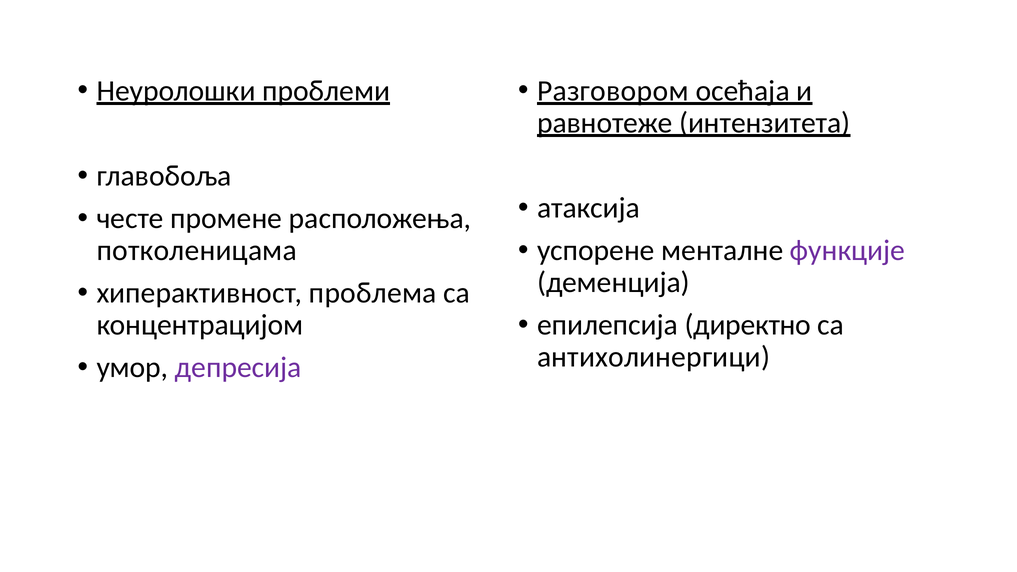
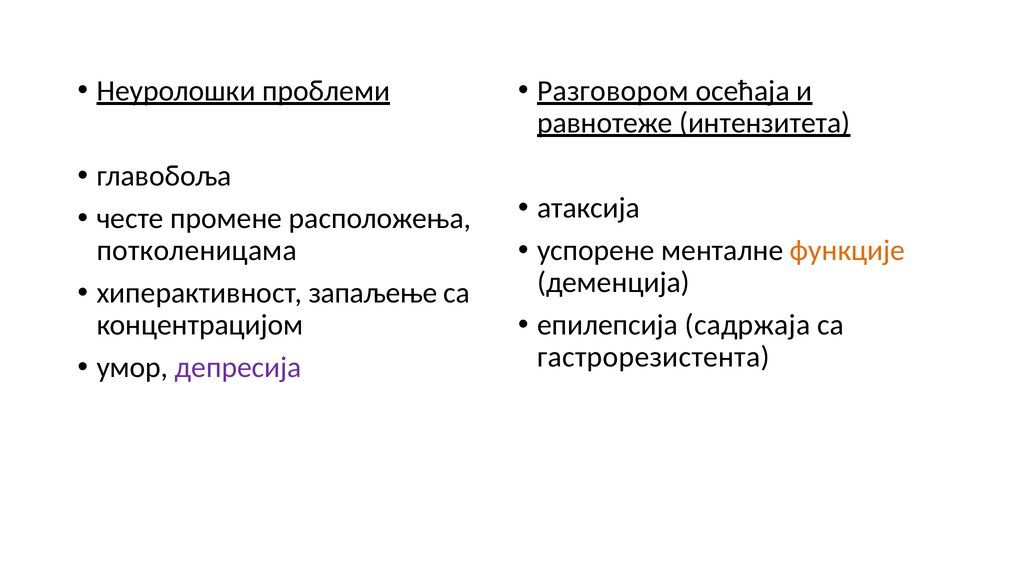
функције colour: purple -> orange
проблема: проблема -> запаљење
директно: директно -> садржаја
антихолинергици: антихолинергици -> гастрорезистента
